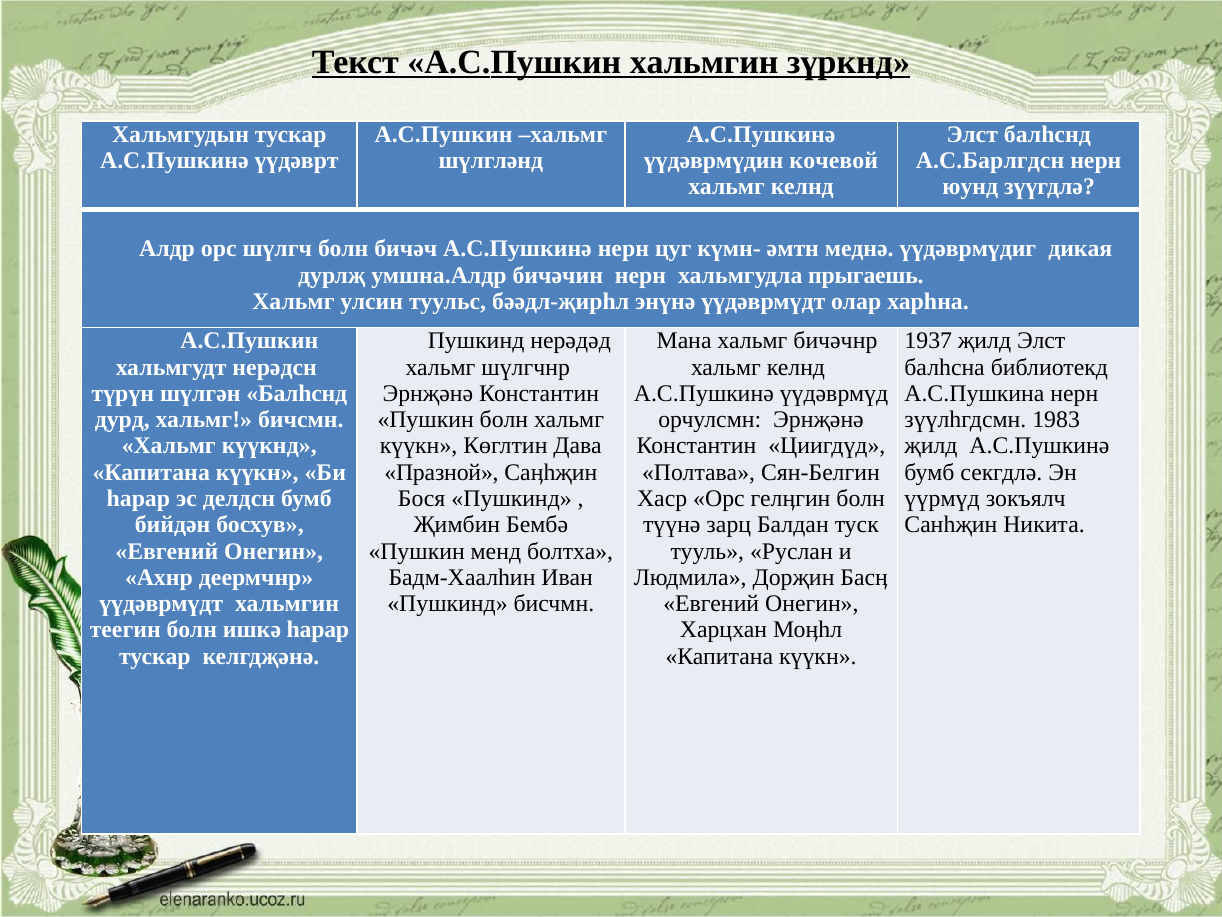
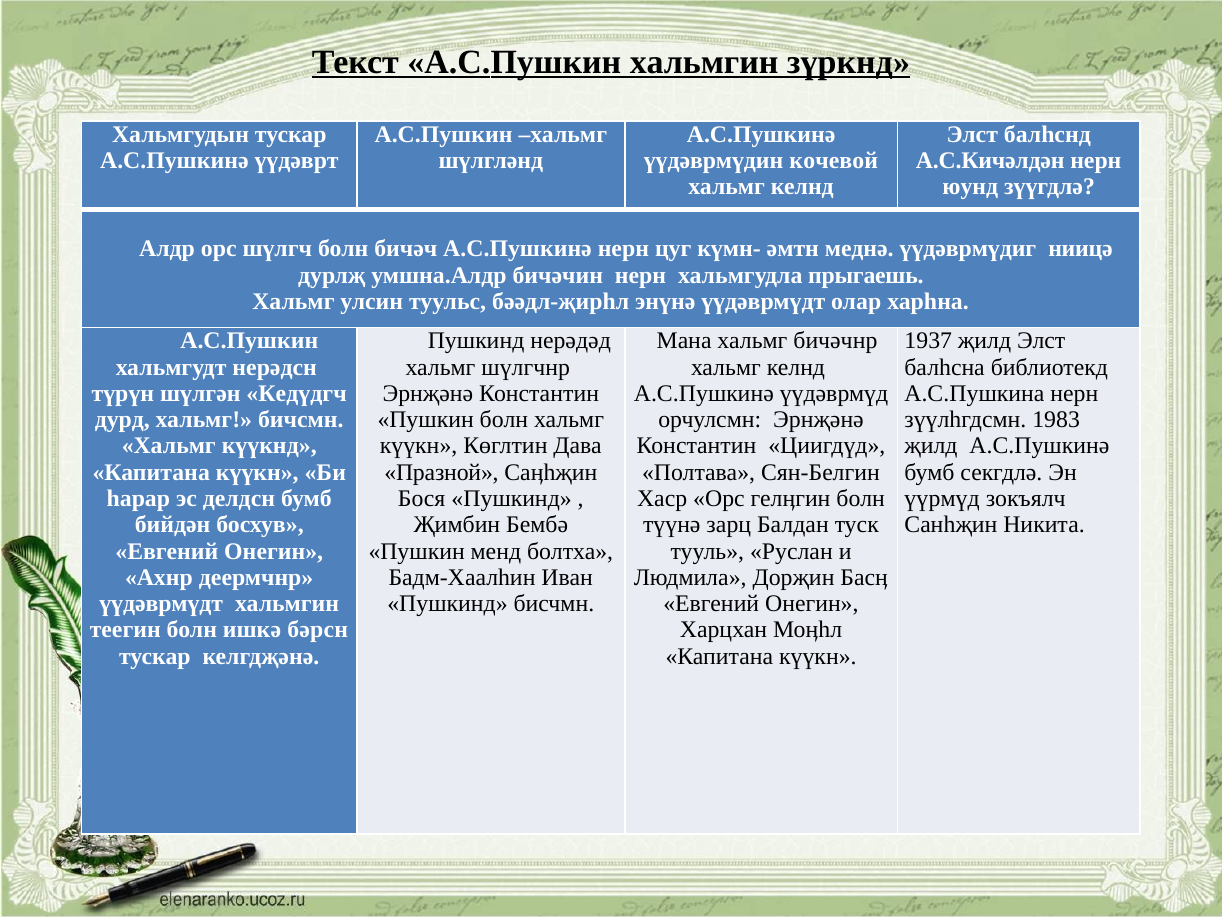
А.С.Барлгдсн: А.С.Барлгдсн -> А.С.Кичәлдән
дикая: дикая -> ниицə
шүлгəн Балһснд: Балһснд -> Кедүдгч
ишкə һарар: һарар -> бəрсн
